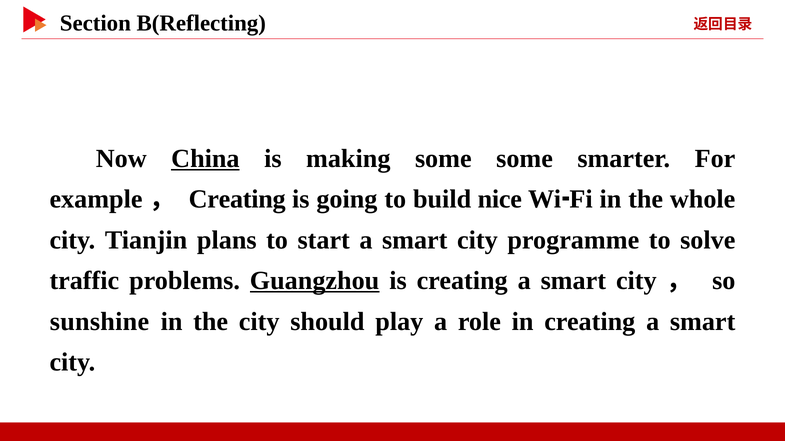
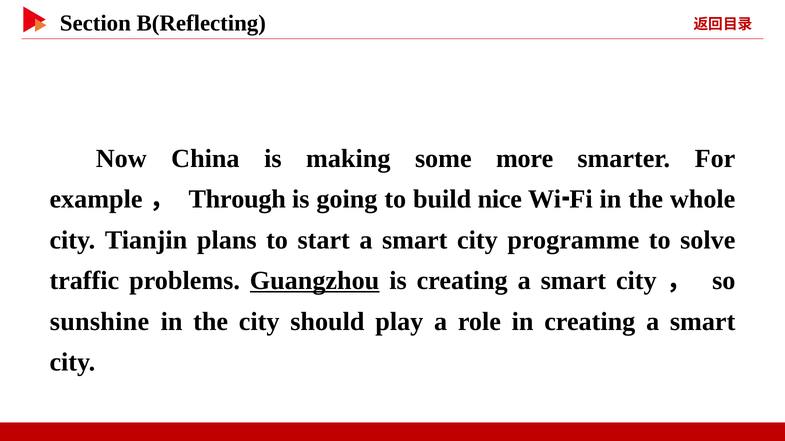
China underline: present -> none
some some: some -> more
Creating at (237, 199): Creating -> Through
